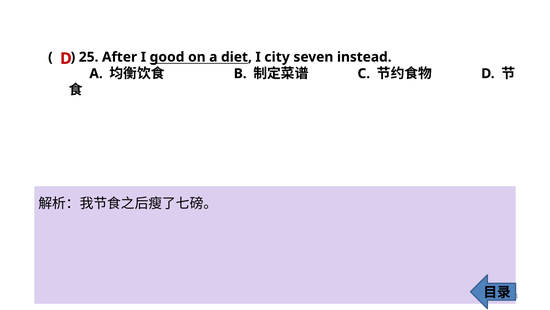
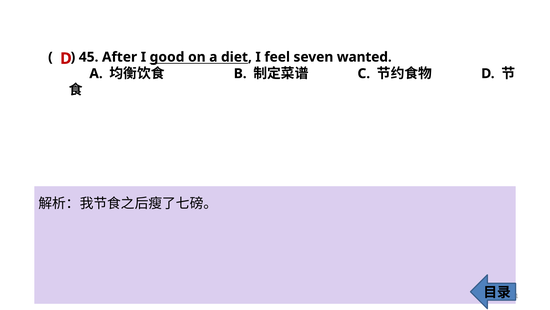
25: 25 -> 45
city: city -> feel
instead: instead -> wanted
